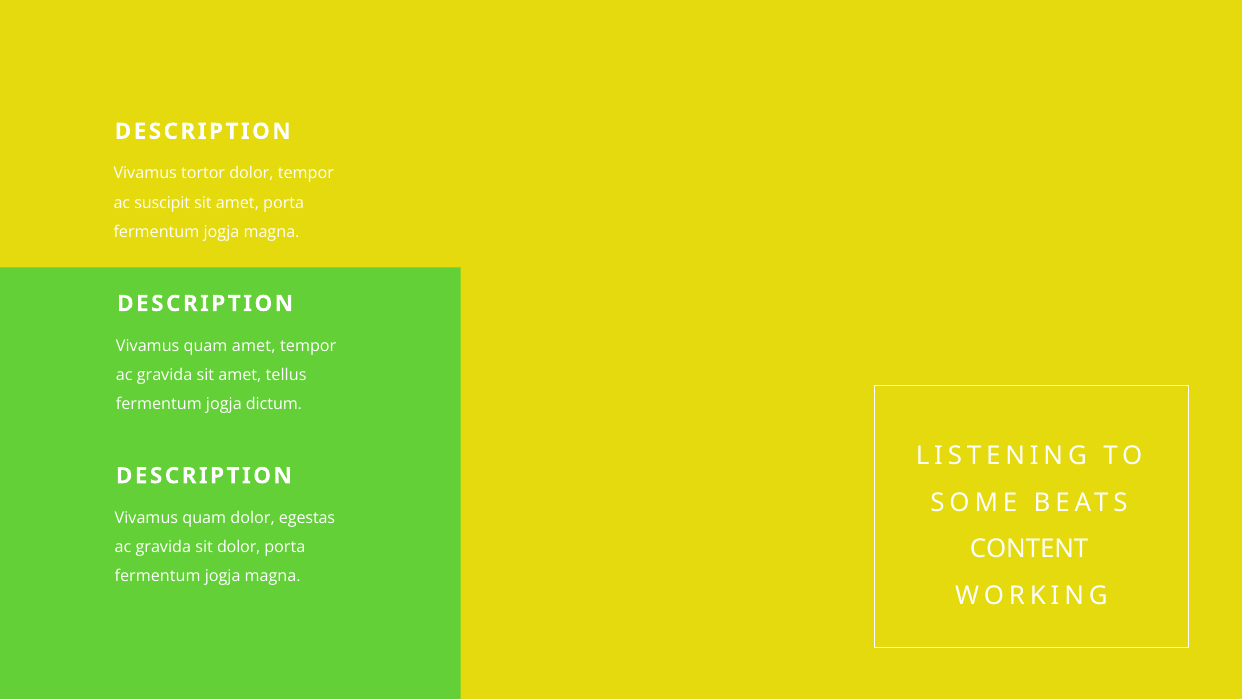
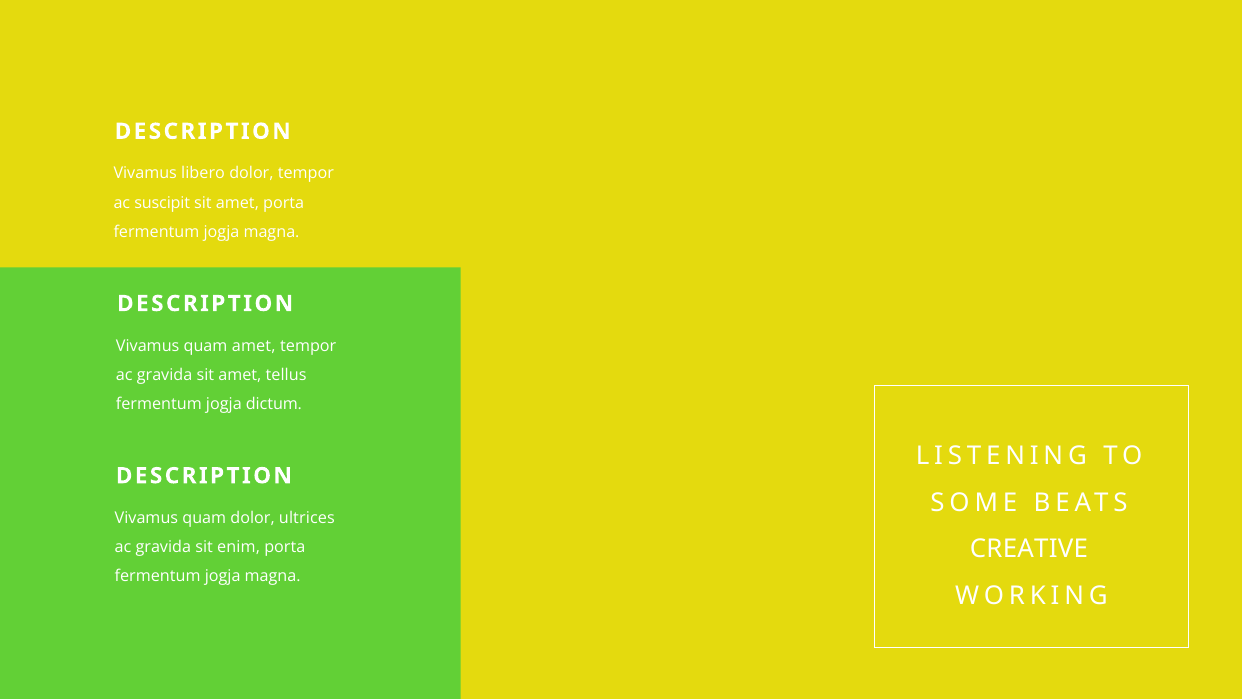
tortor: tortor -> libero
egestas: egestas -> ultrices
sit dolor: dolor -> enim
CONTENT: CONTENT -> CREATIVE
